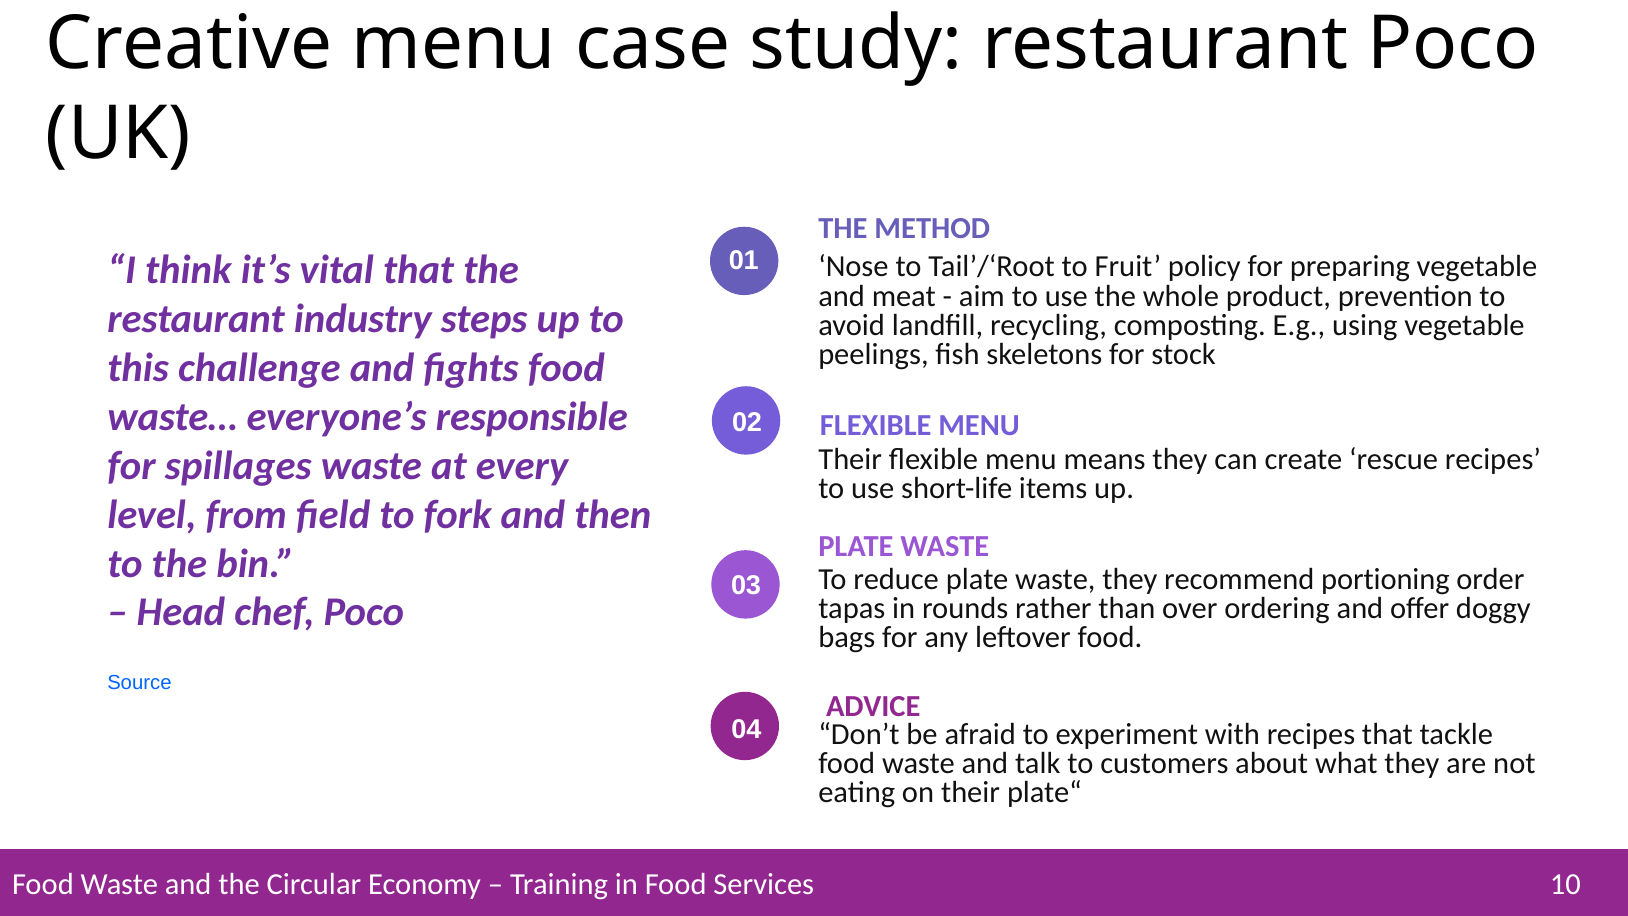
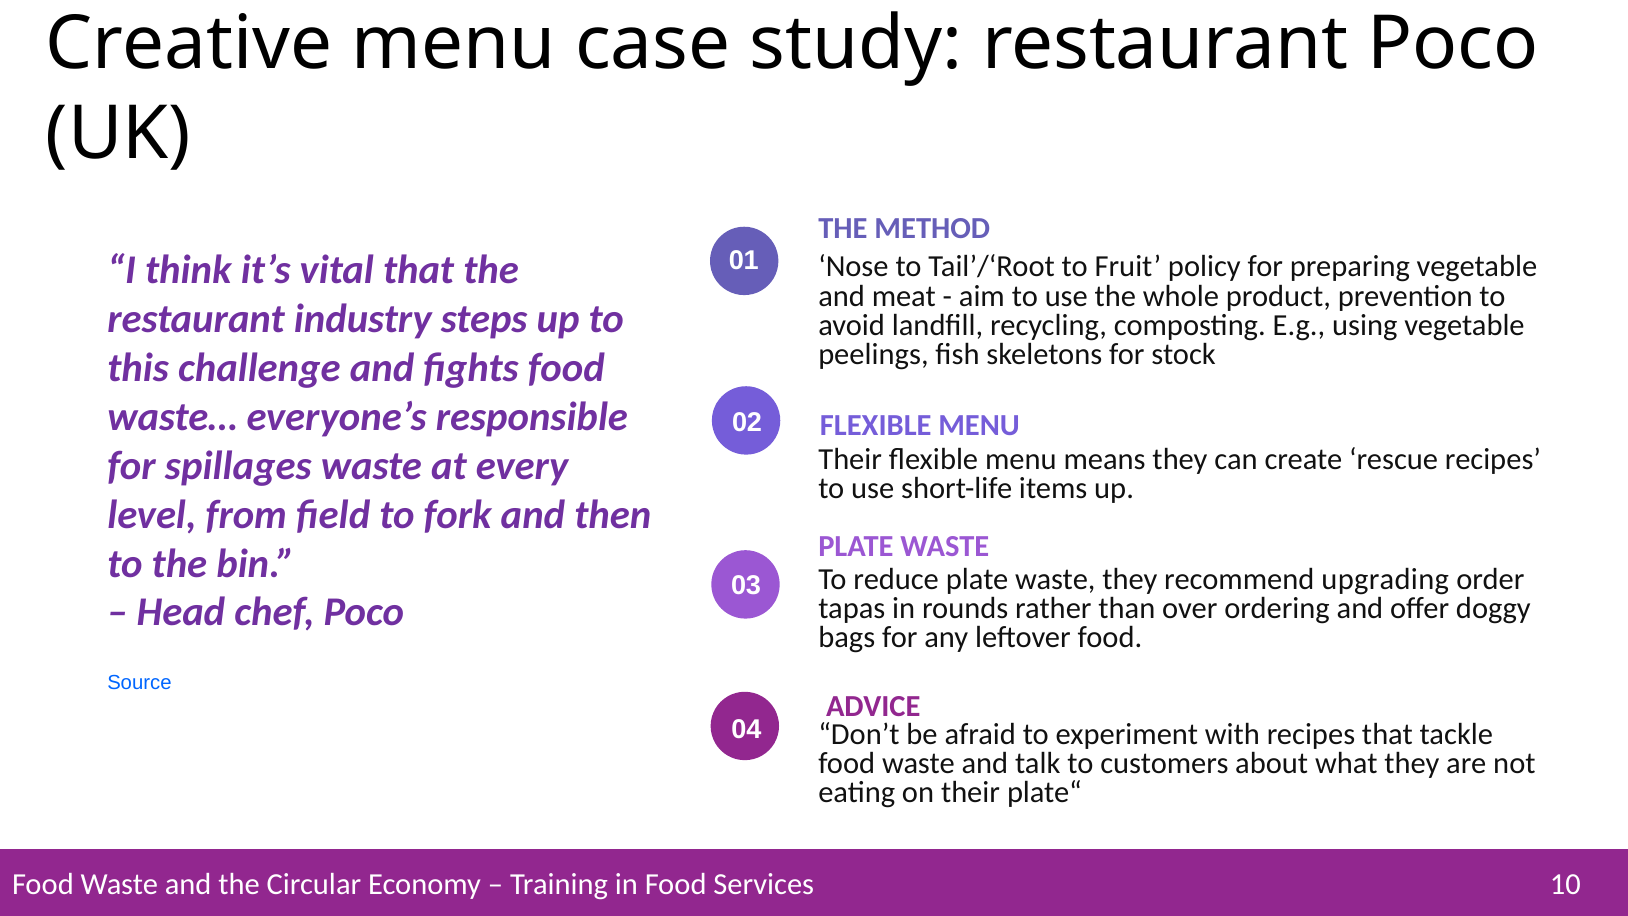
portioning: portioning -> upgrading
